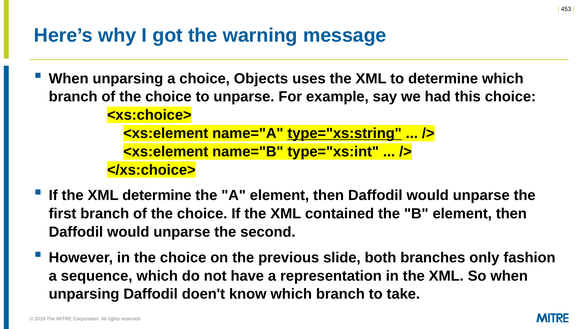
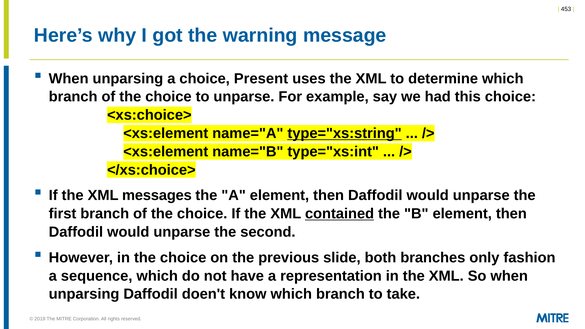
Objects: Objects -> Present
XML determine: determine -> messages
contained underline: none -> present
